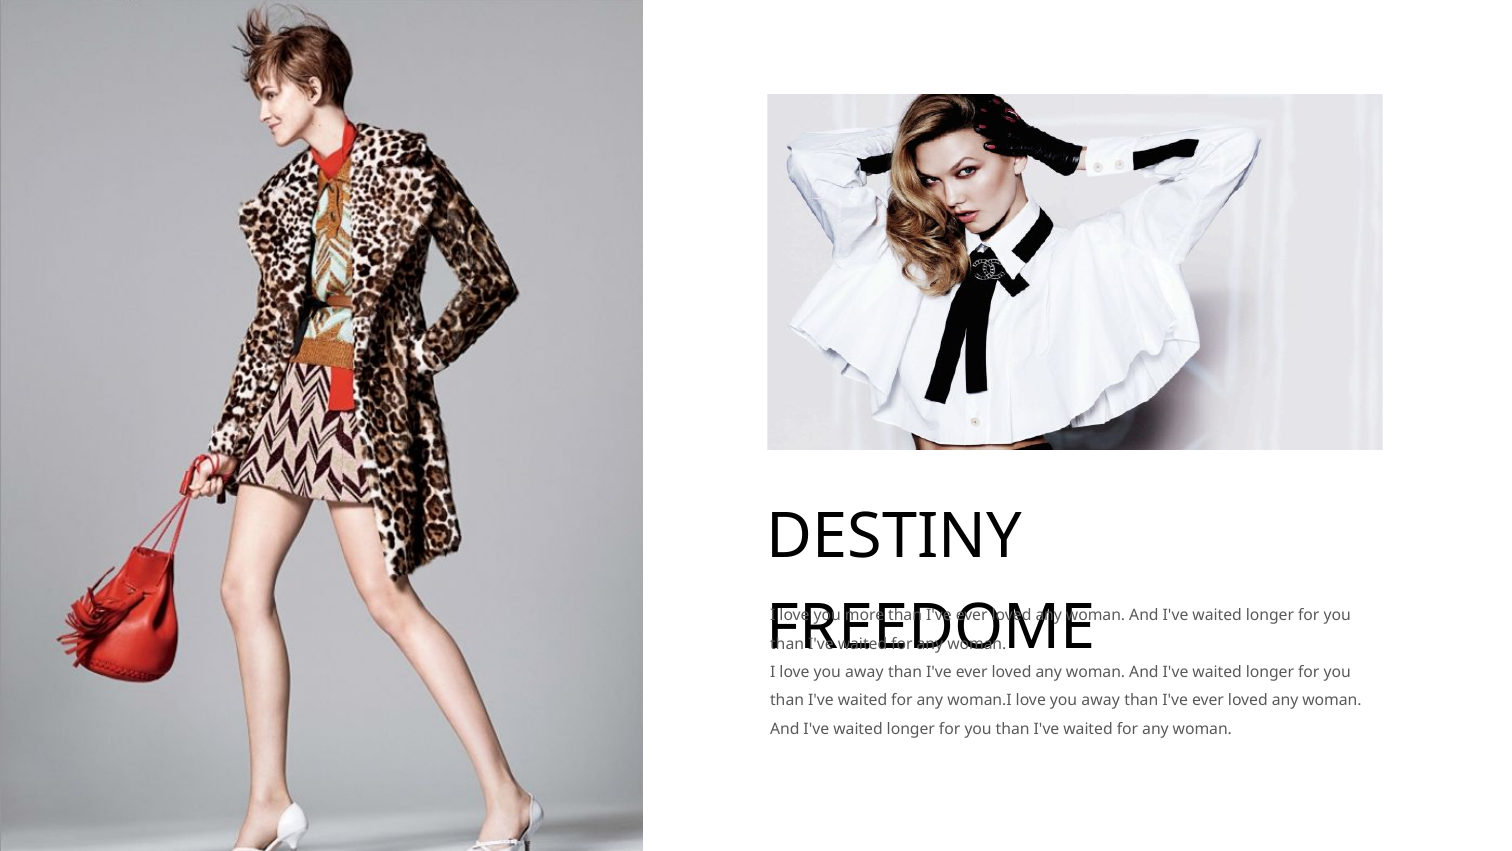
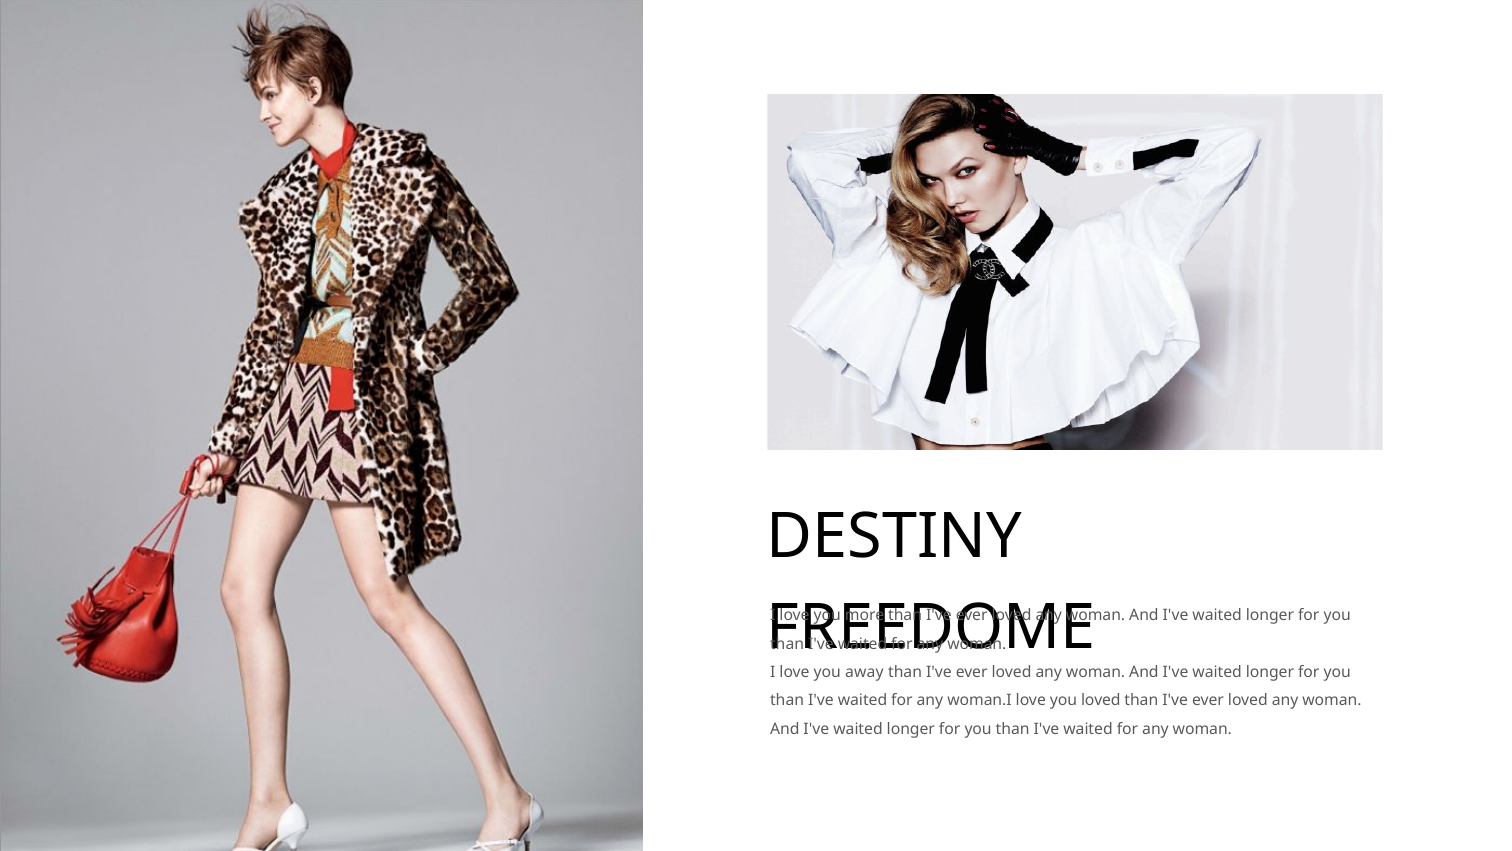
woman.I love you away: away -> loved
